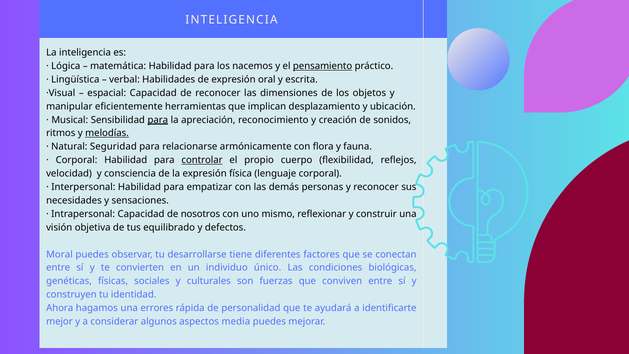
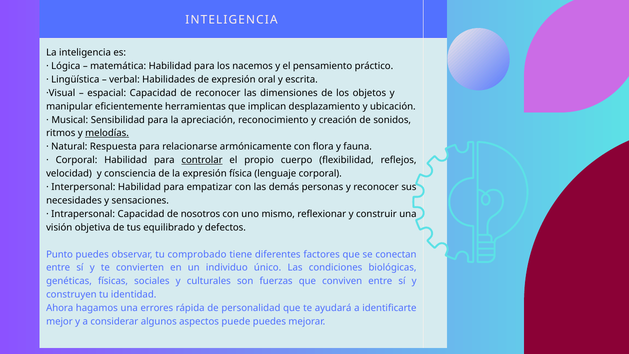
pensamiento underline: present -> none
para at (158, 120) underline: present -> none
Seguridad: Seguridad -> Respuesta
Moral: Moral -> Punto
desarrollarse: desarrollarse -> comprobado
media: media -> puede
